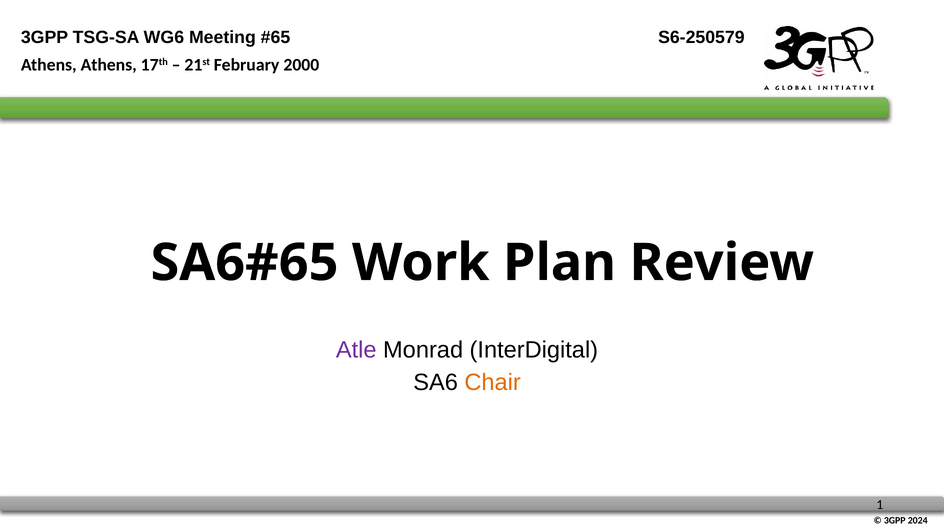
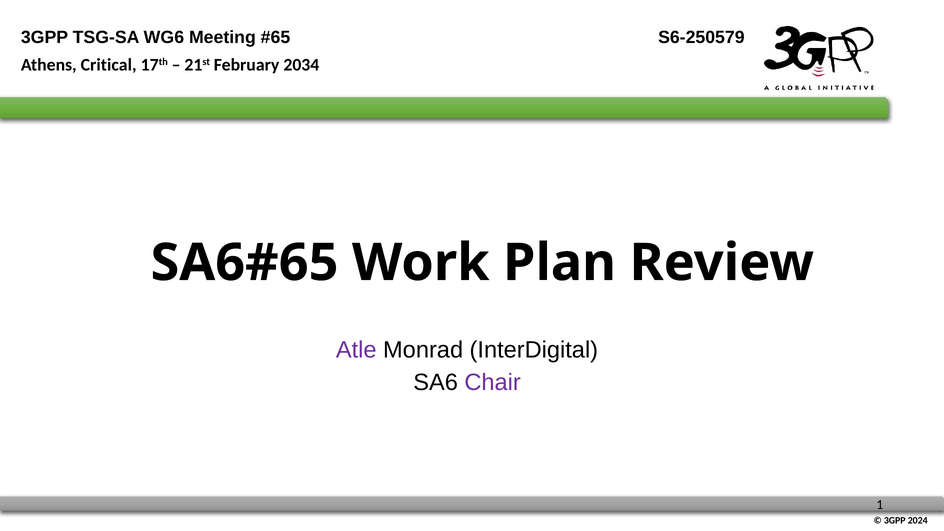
Athens Athens: Athens -> Critical
2000: 2000 -> 2034
Chair colour: orange -> purple
